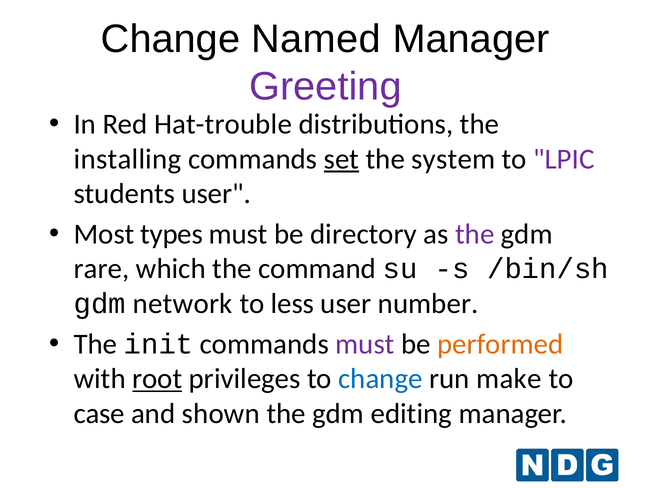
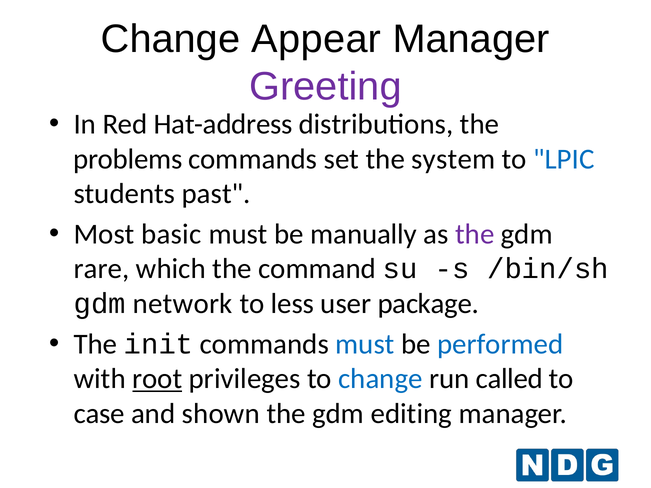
Named: Named -> Appear
Hat-trouble: Hat-trouble -> Hat-address
installing: installing -> problems
set underline: present -> none
LPIC colour: purple -> blue
students user: user -> past
types: types -> basic
directory: directory -> manually
number: number -> package
must at (365, 344) colour: purple -> blue
performed colour: orange -> blue
make: make -> called
